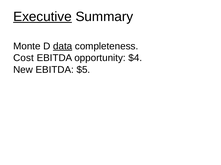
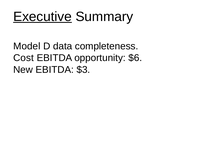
Monte: Monte -> Model
data underline: present -> none
$4: $4 -> $6
$5: $5 -> $3
